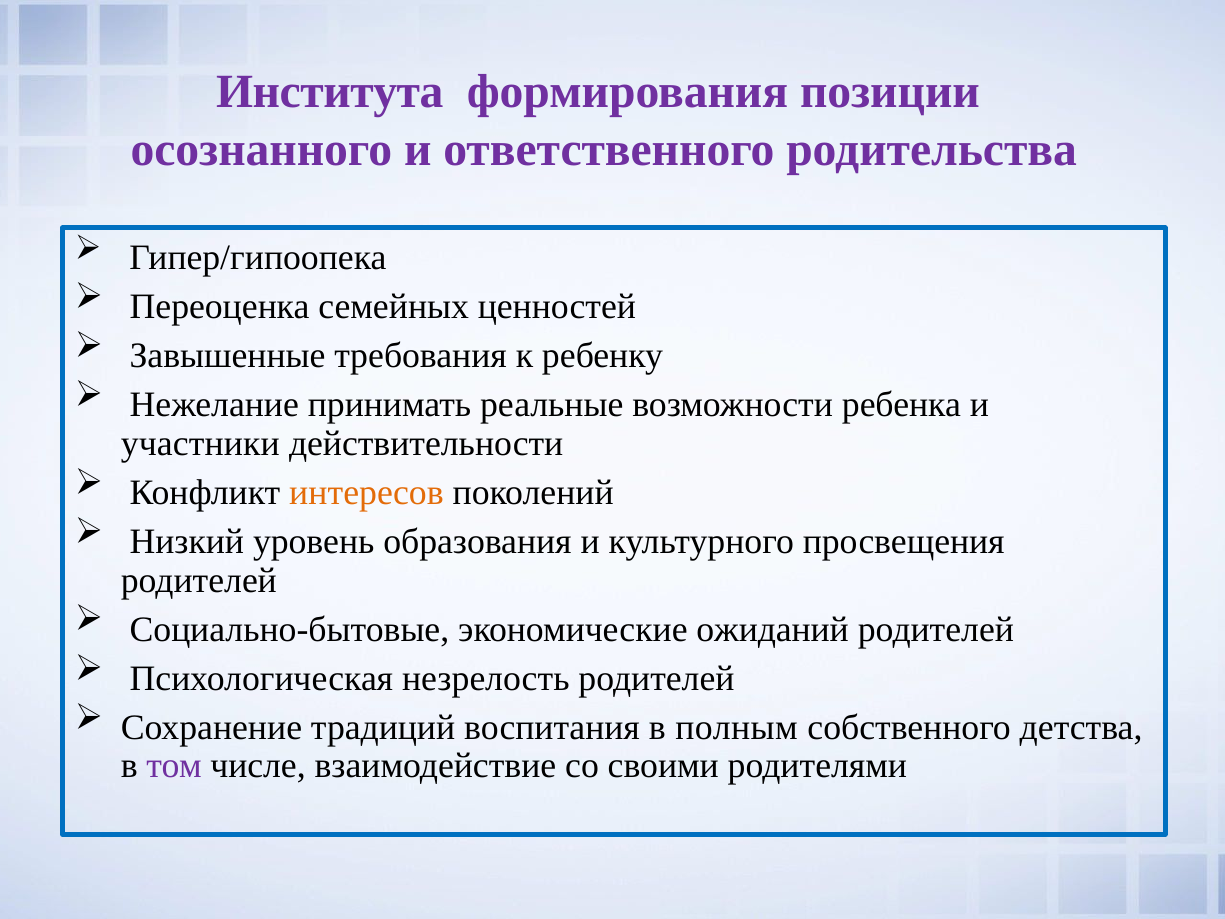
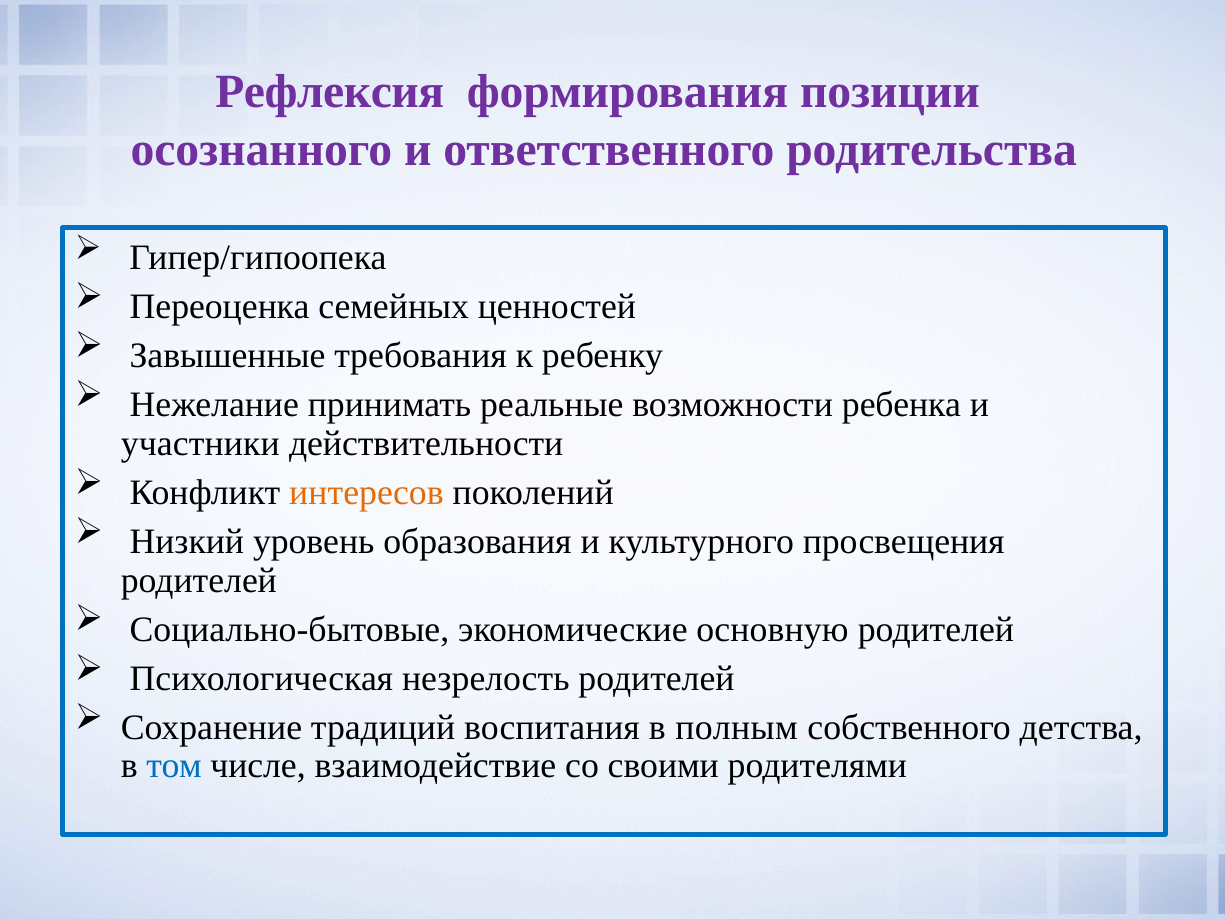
Института: Института -> Рефлексия
ожиданий: ожиданий -> основную
том colour: purple -> blue
